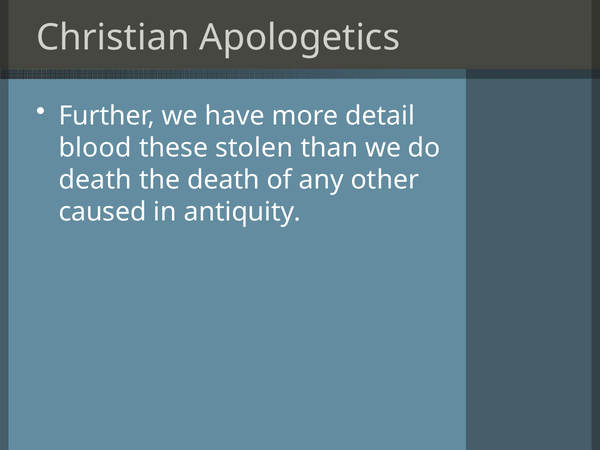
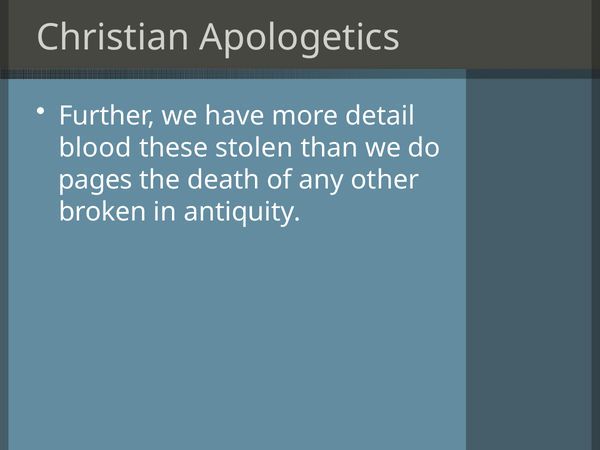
death at (95, 180): death -> pages
caused: caused -> broken
